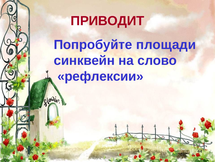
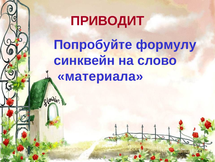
площади: площади -> формулу
рефлексии: рефлексии -> материала
